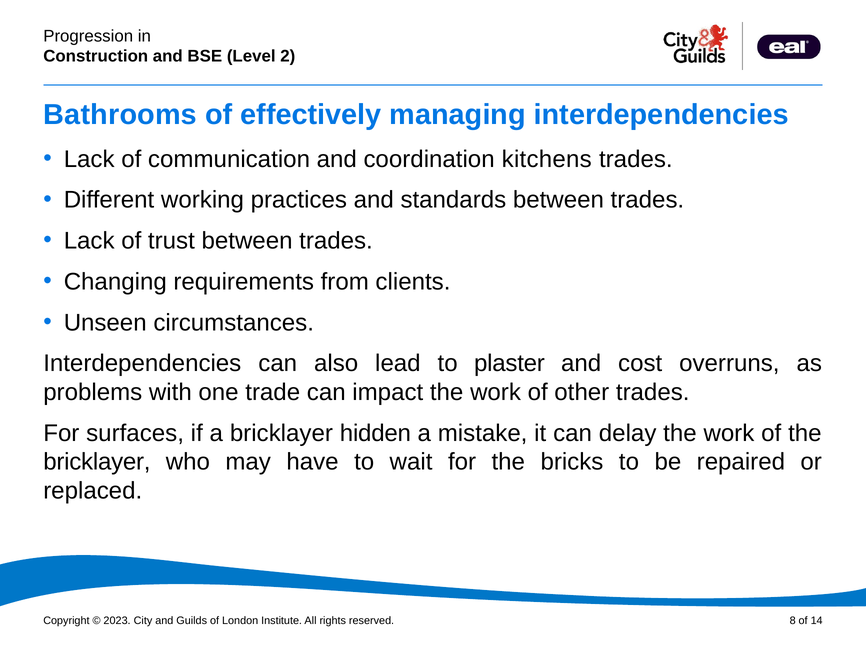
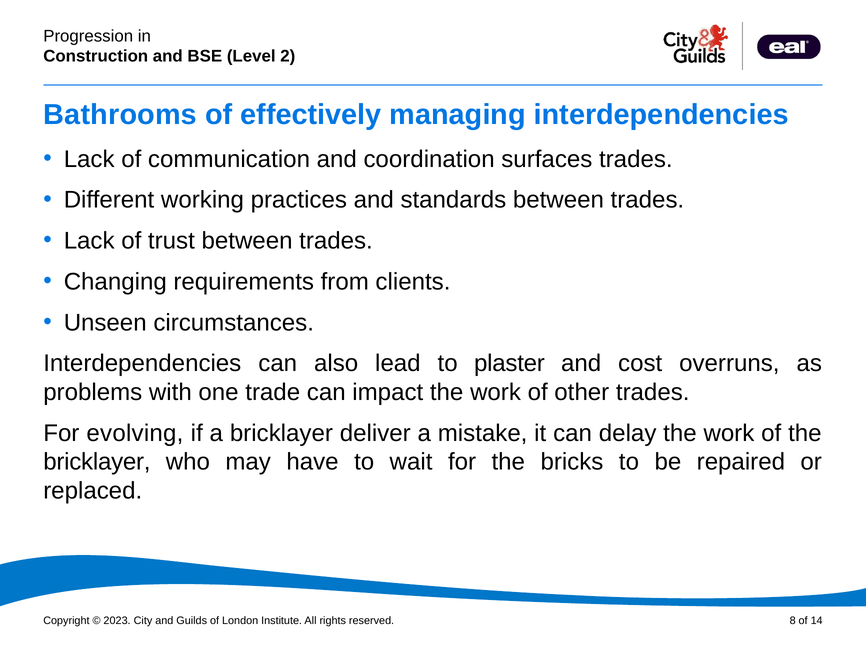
kitchens: kitchens -> surfaces
surfaces: surfaces -> evolving
hidden: hidden -> deliver
